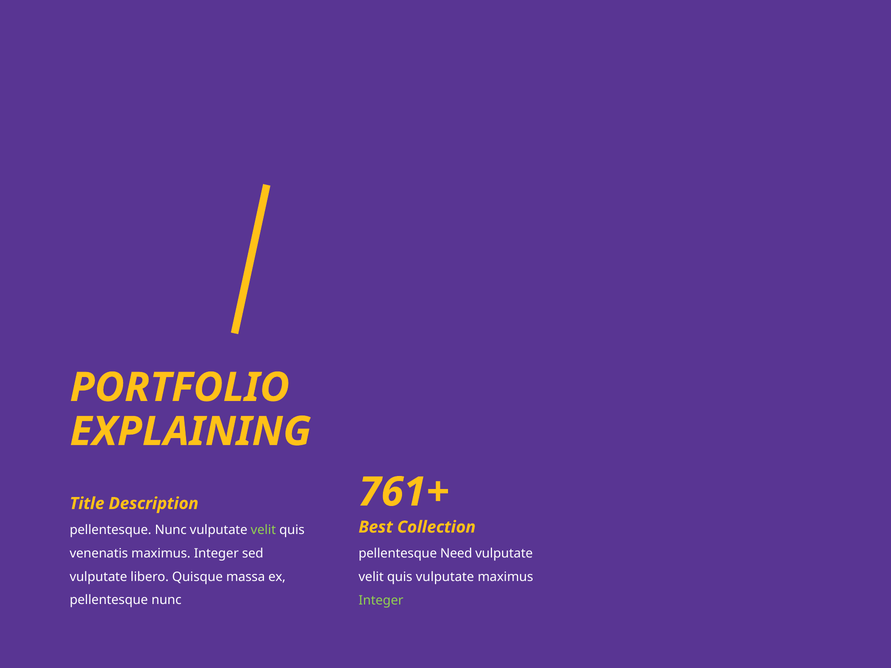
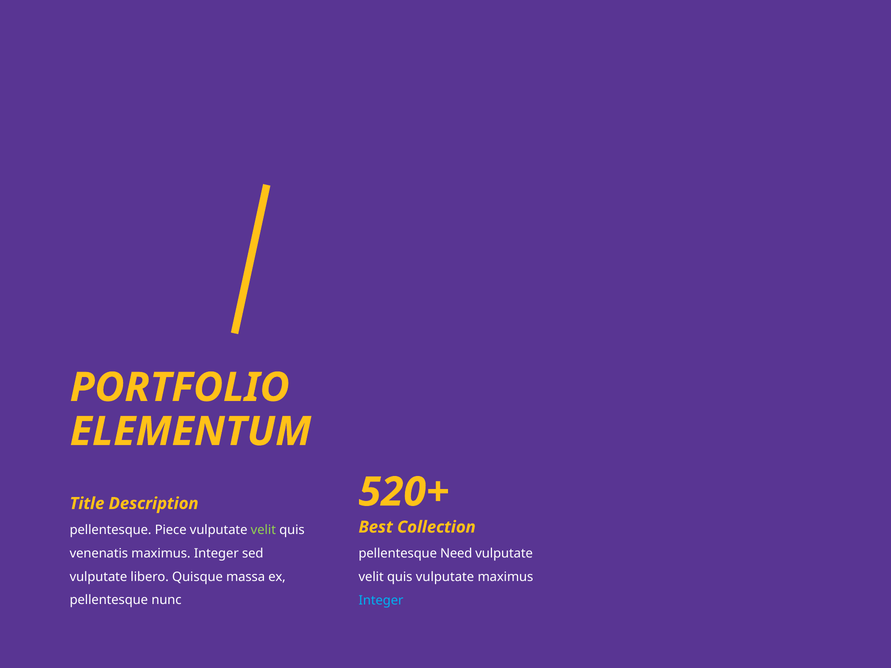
EXPLAINING: EXPLAINING -> ELEMENTUM
761+: 761+ -> 520+
Nunc at (171, 530): Nunc -> Piece
Integer at (381, 601) colour: light green -> light blue
